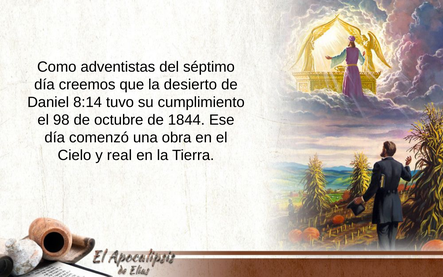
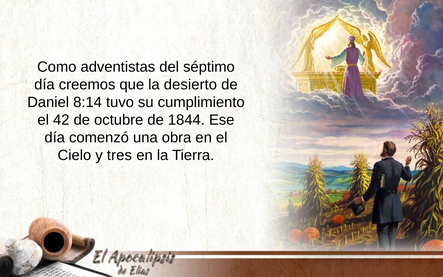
98: 98 -> 42
real: real -> tres
